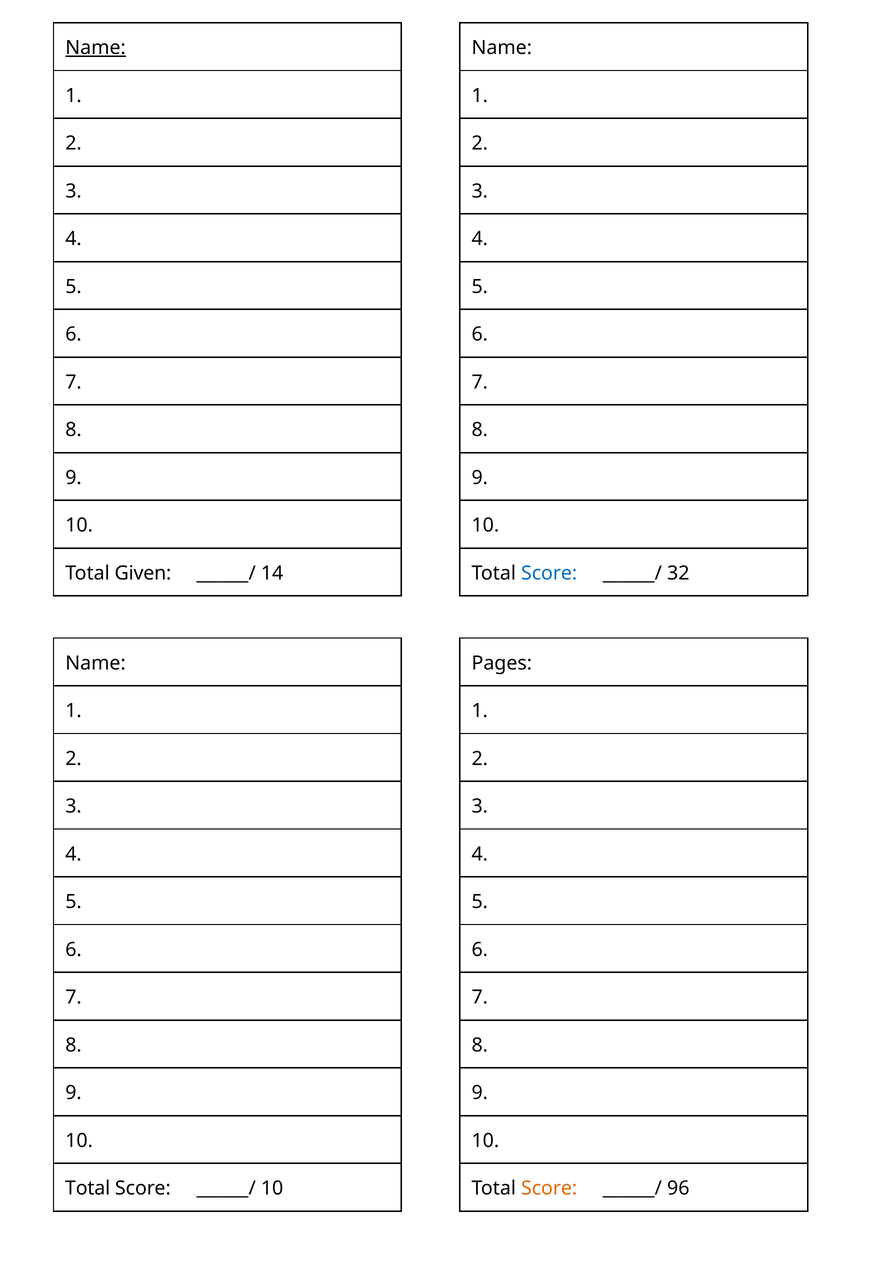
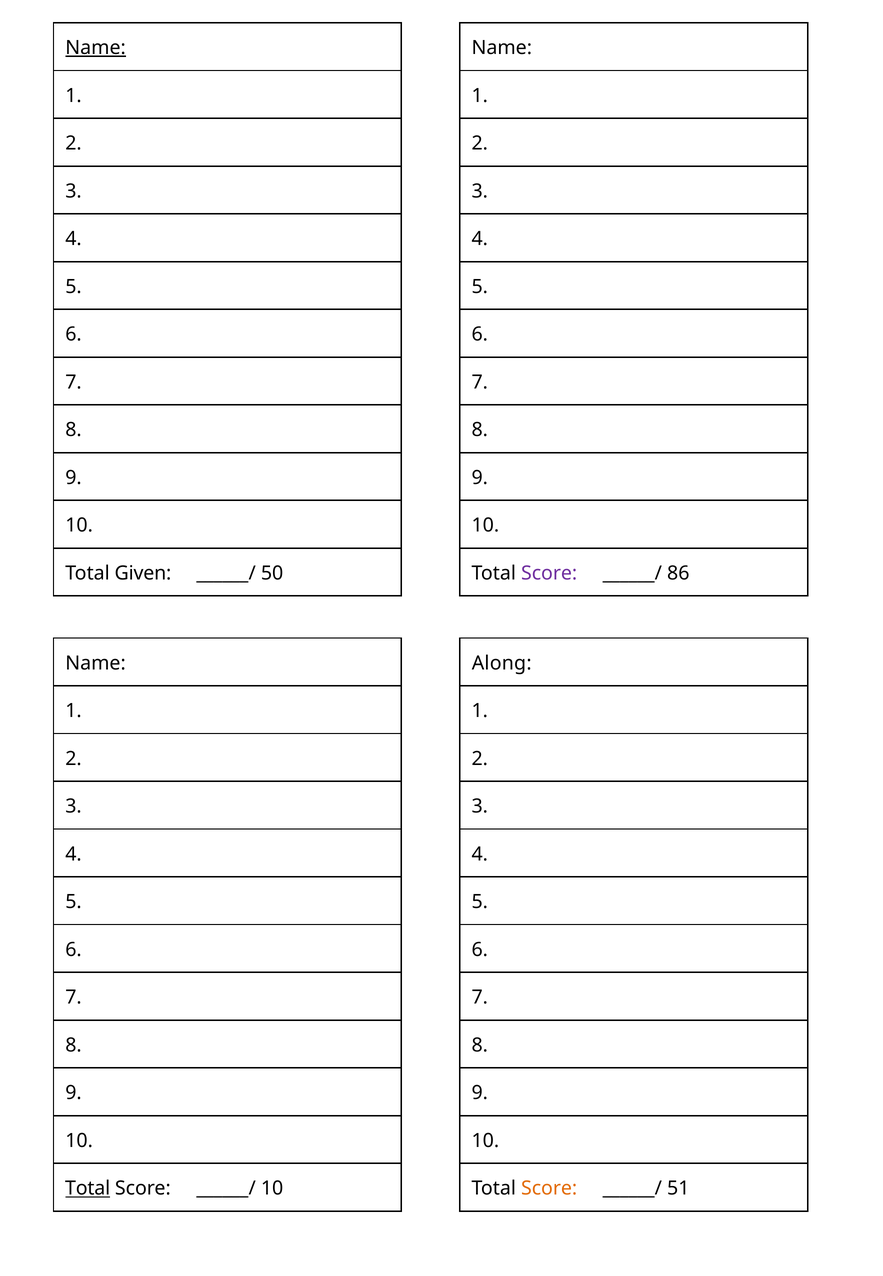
14: 14 -> 50
Score at (549, 573) colour: blue -> purple
32: 32 -> 86
Pages: Pages -> Along
Total at (88, 1188) underline: none -> present
96: 96 -> 51
